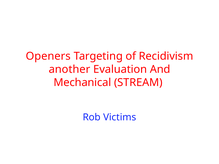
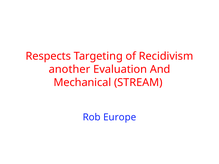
Openers: Openers -> Respects
Victims: Victims -> Europe
